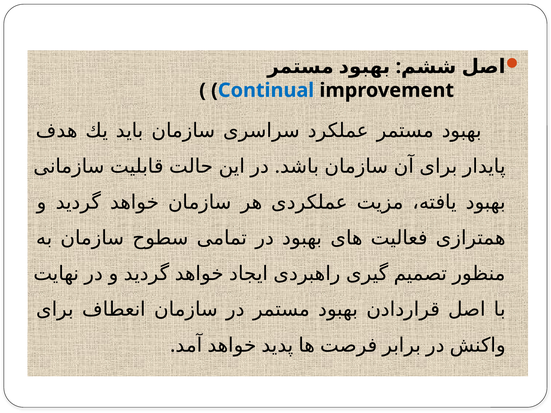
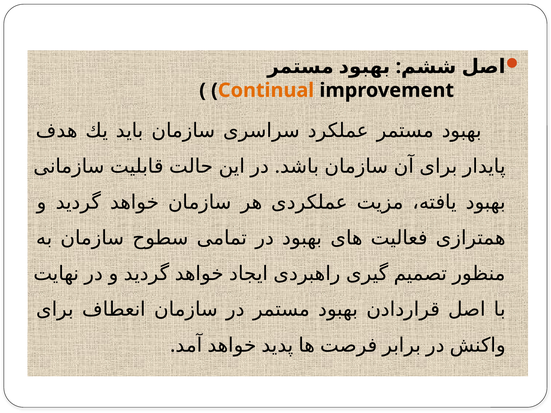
Continual colour: blue -> orange
